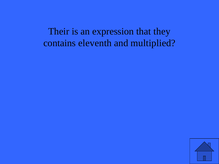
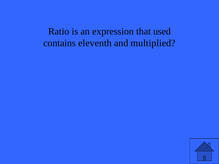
Their: Their -> Ratio
they: they -> used
